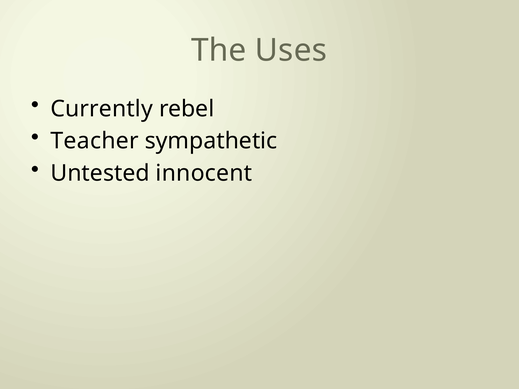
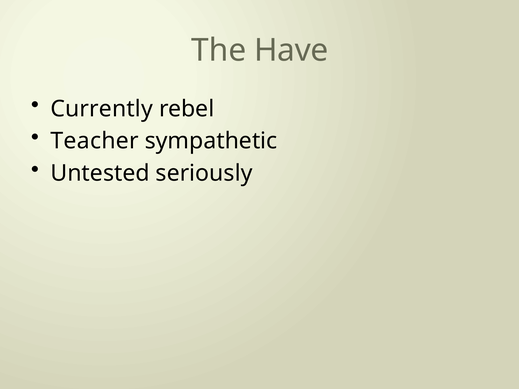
Uses: Uses -> Have
innocent: innocent -> seriously
